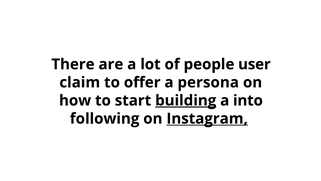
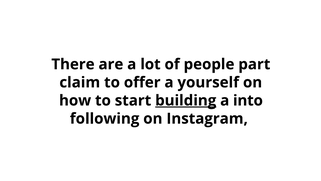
user: user -> part
persona: persona -> yourself
Instagram underline: present -> none
